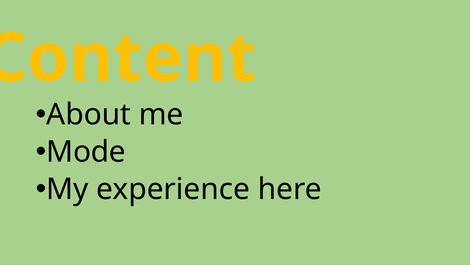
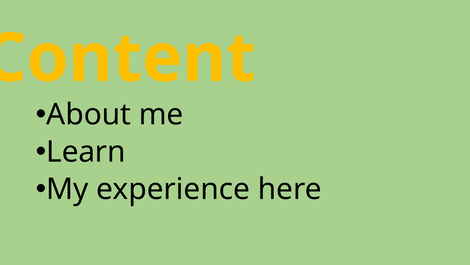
Mode: Mode -> Learn
